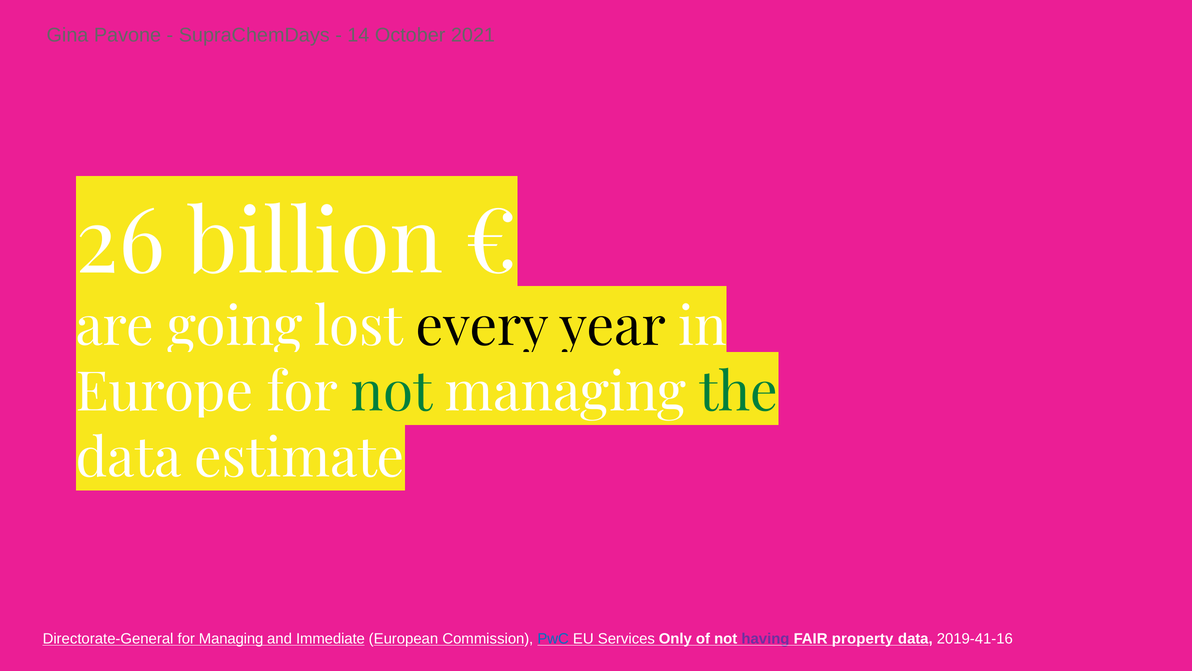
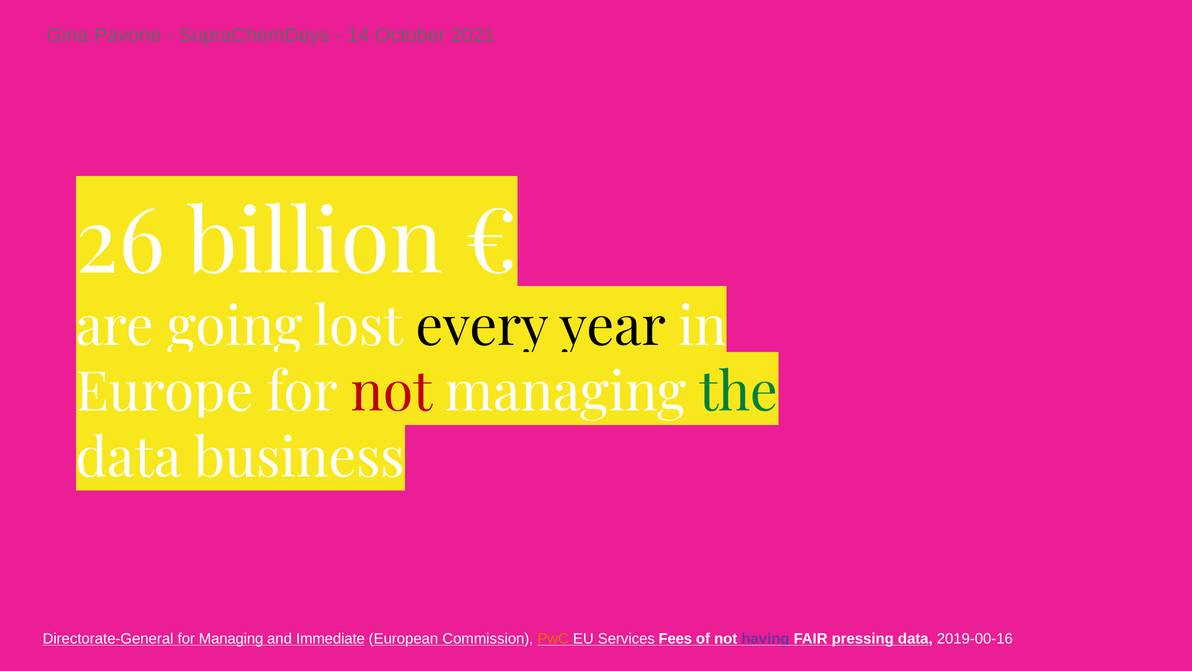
not at (391, 393) colour: green -> red
estimate: estimate -> business
PwC colour: blue -> orange
Only: Only -> Fees
property: property -> pressing
2019-41-16: 2019-41-16 -> 2019-00-16
